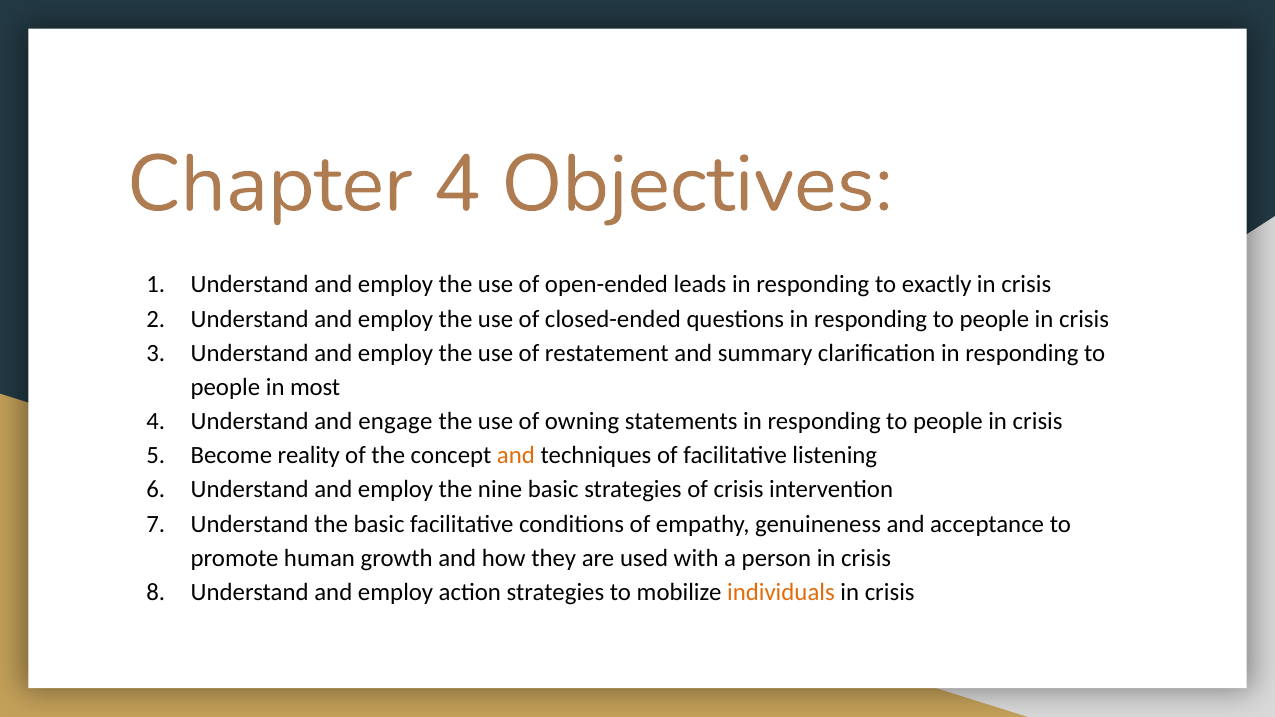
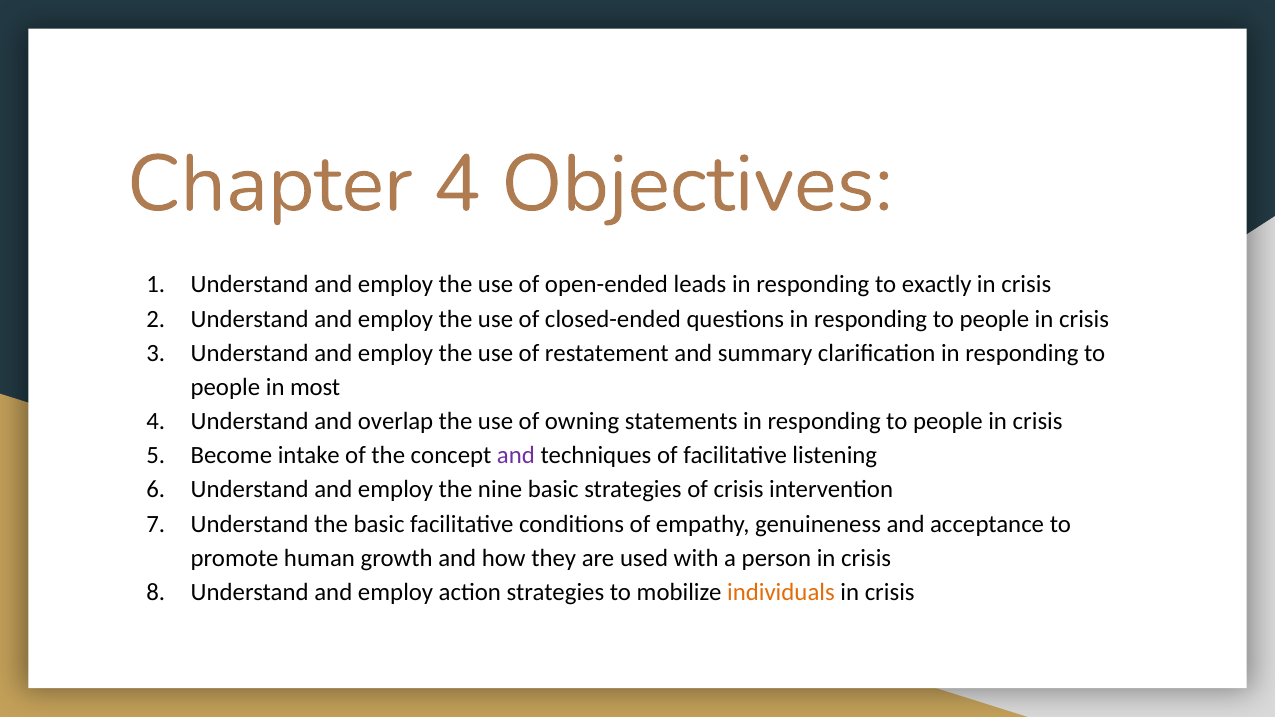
engage: engage -> overlap
reality: reality -> intake
and at (516, 456) colour: orange -> purple
